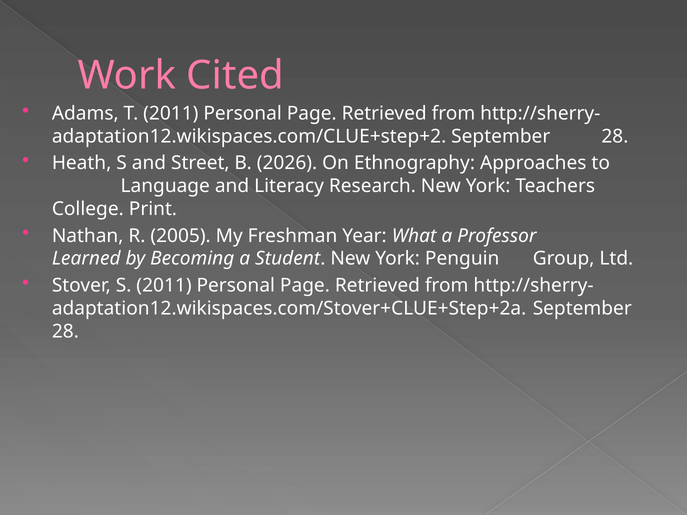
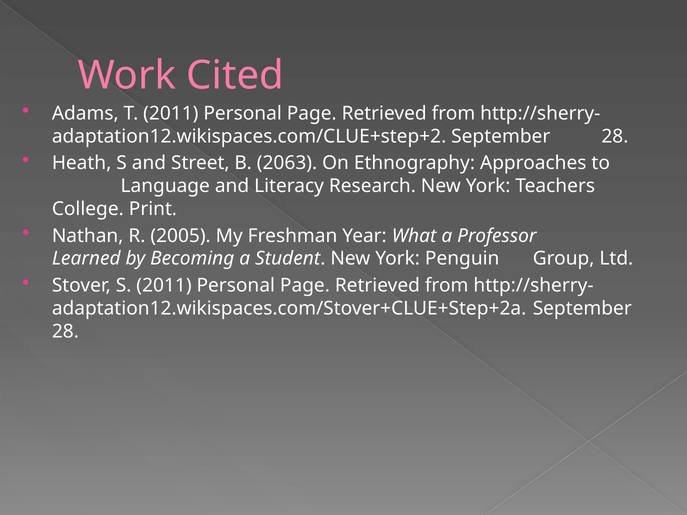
2026: 2026 -> 2063
